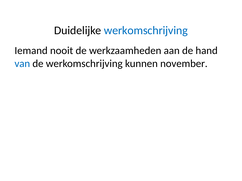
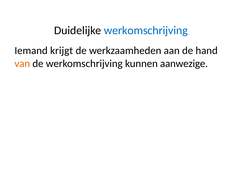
nooit: nooit -> krijgt
van colour: blue -> orange
november: november -> aanwezige
